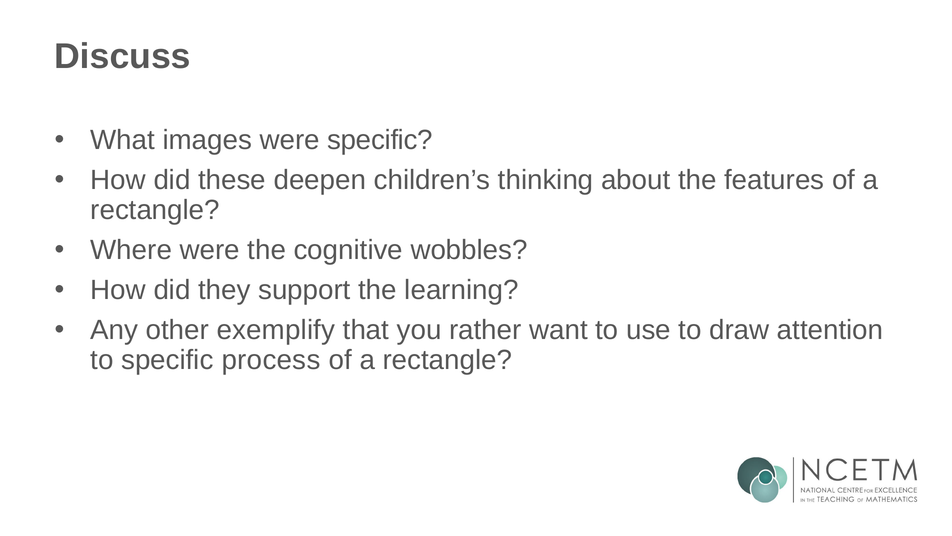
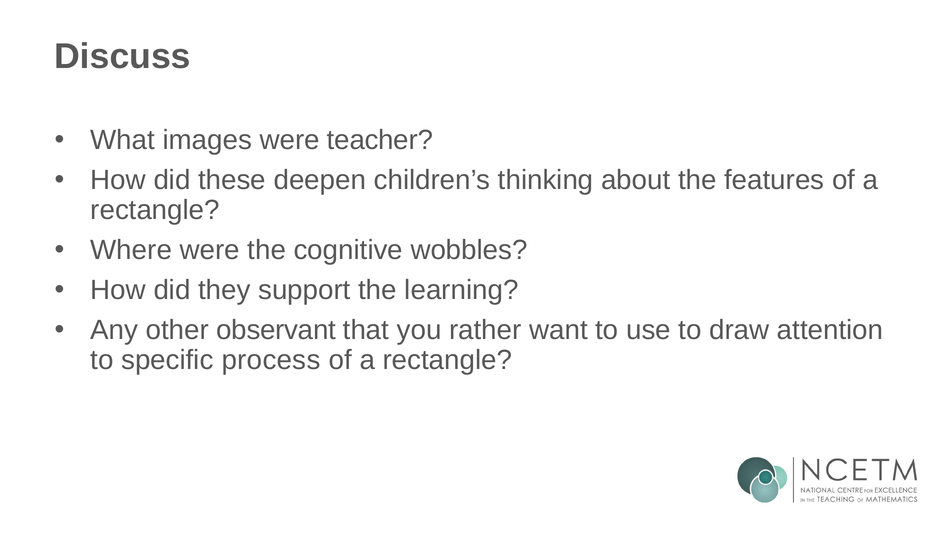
were specific: specific -> teacher
exemplify: exemplify -> observant
